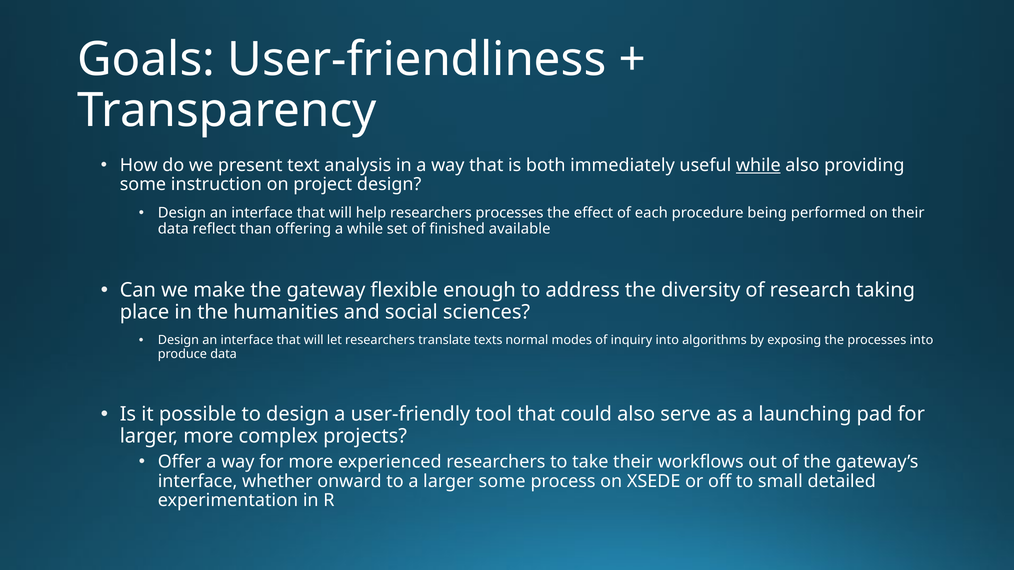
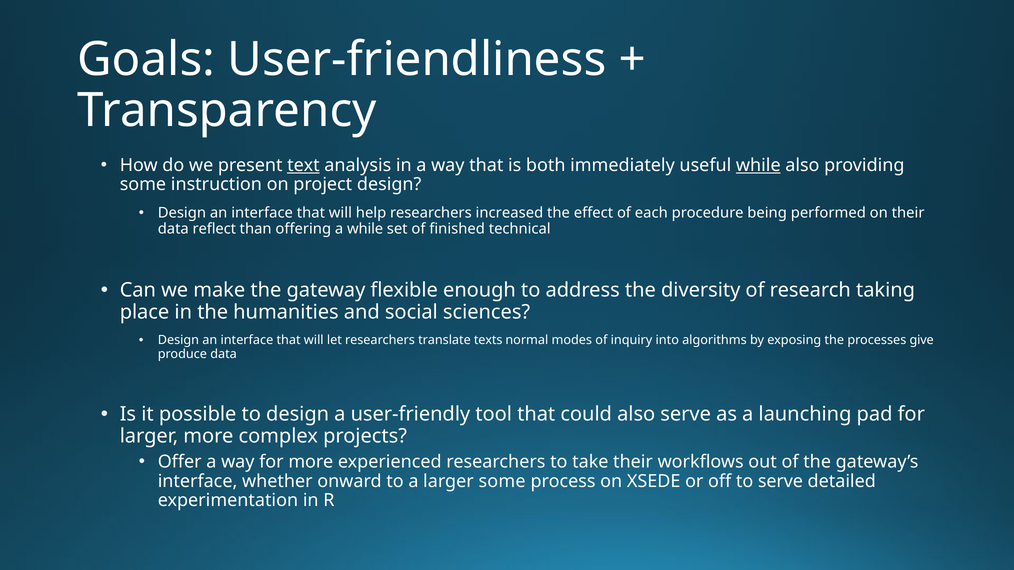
text underline: none -> present
researchers processes: processes -> increased
available: available -> technical
processes into: into -> give
to small: small -> serve
